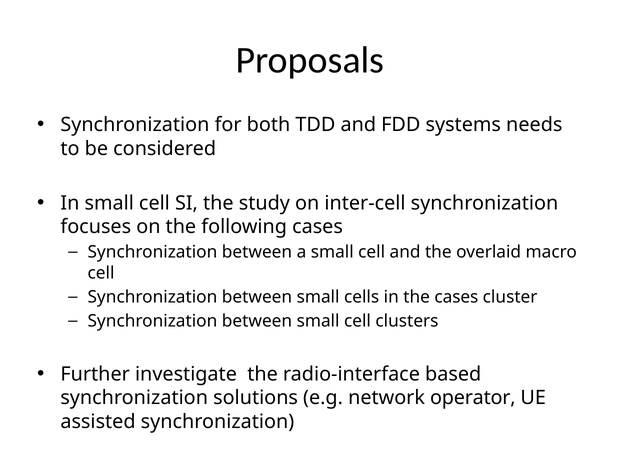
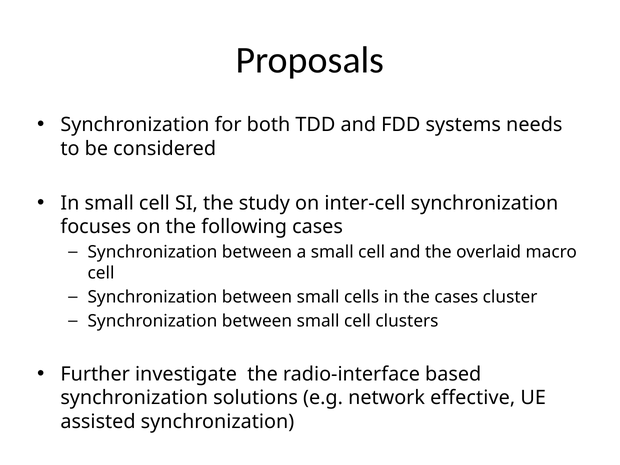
operator: operator -> effective
